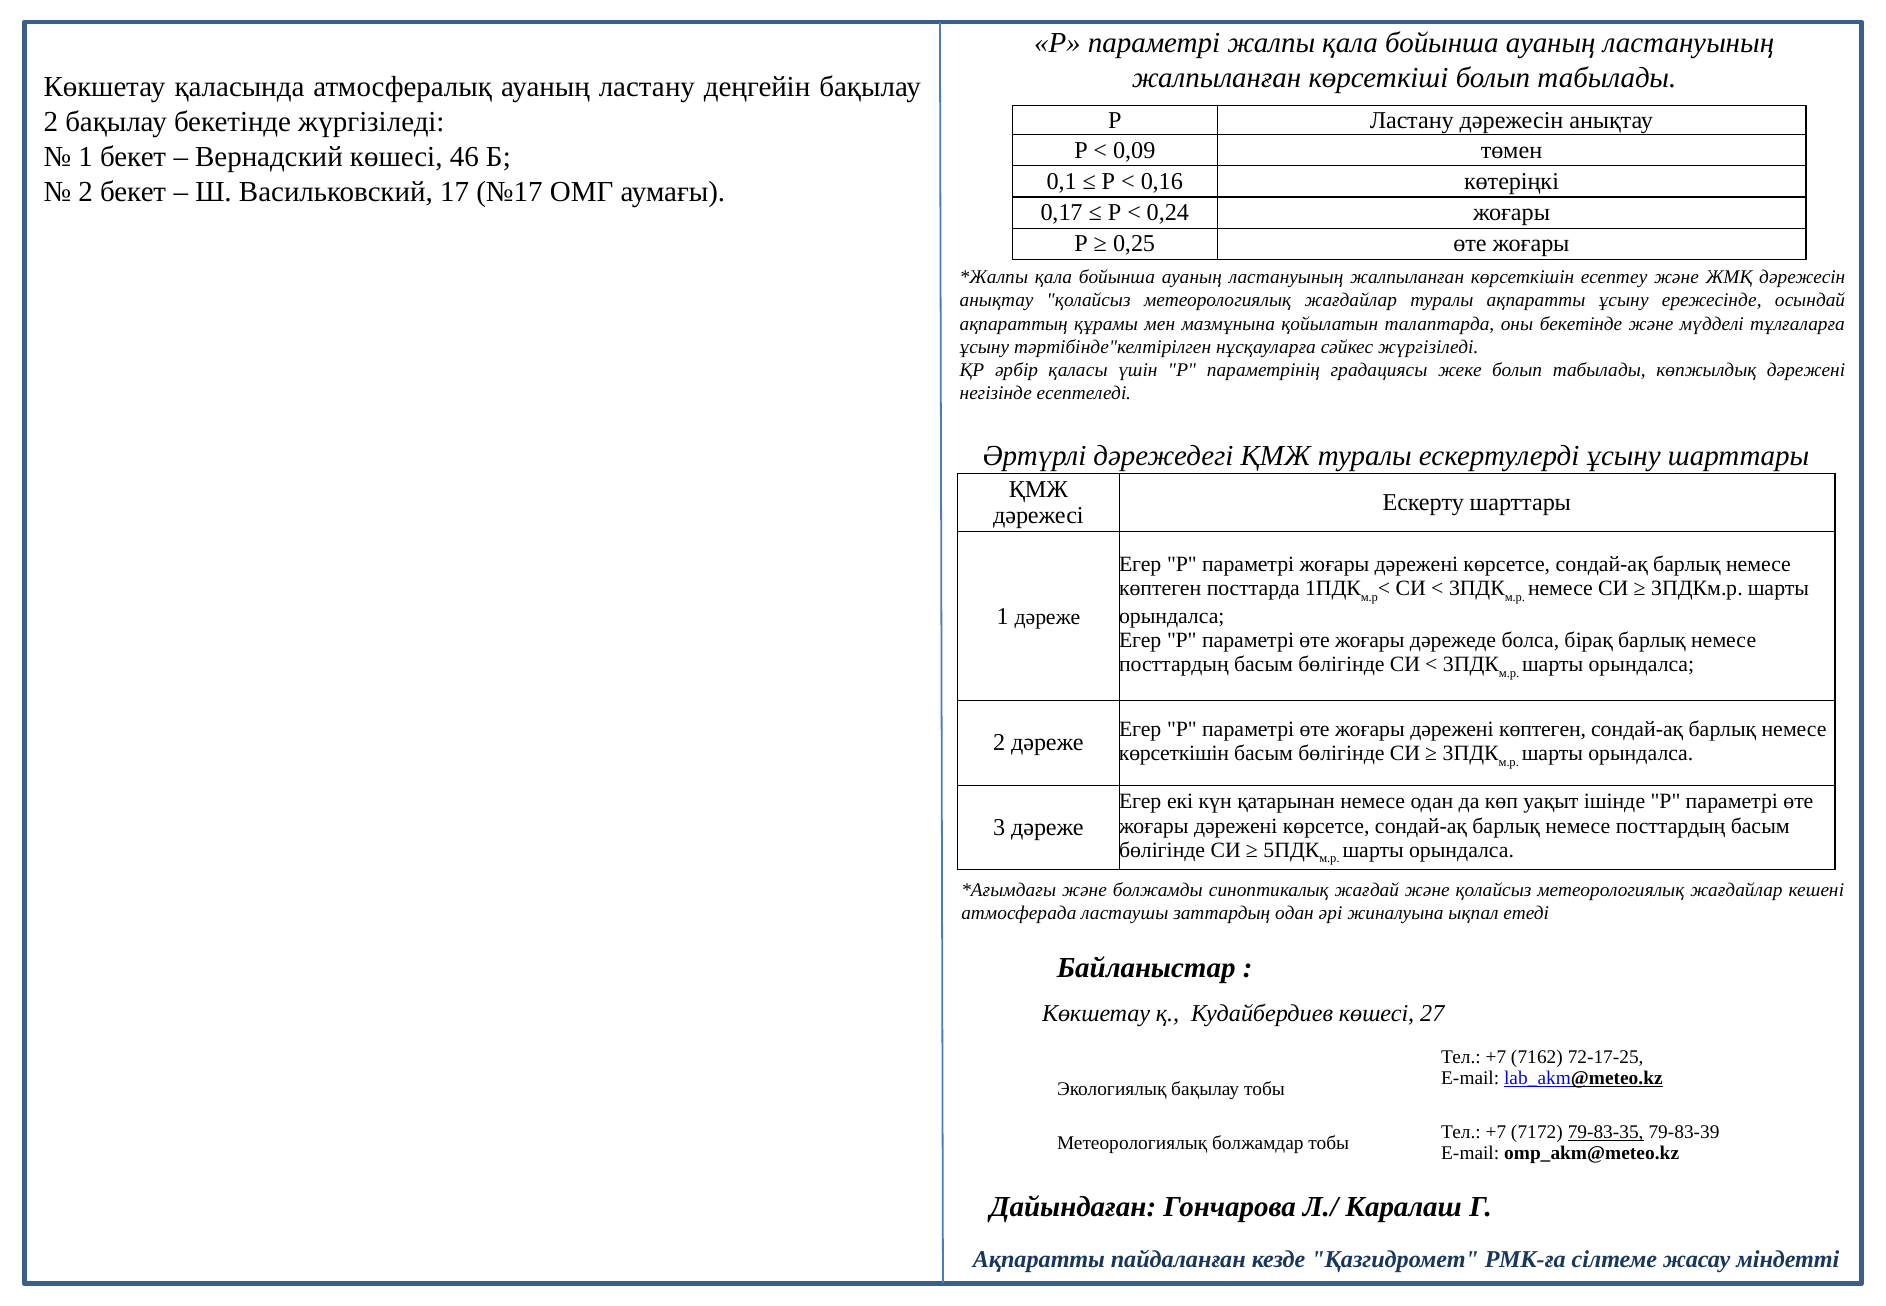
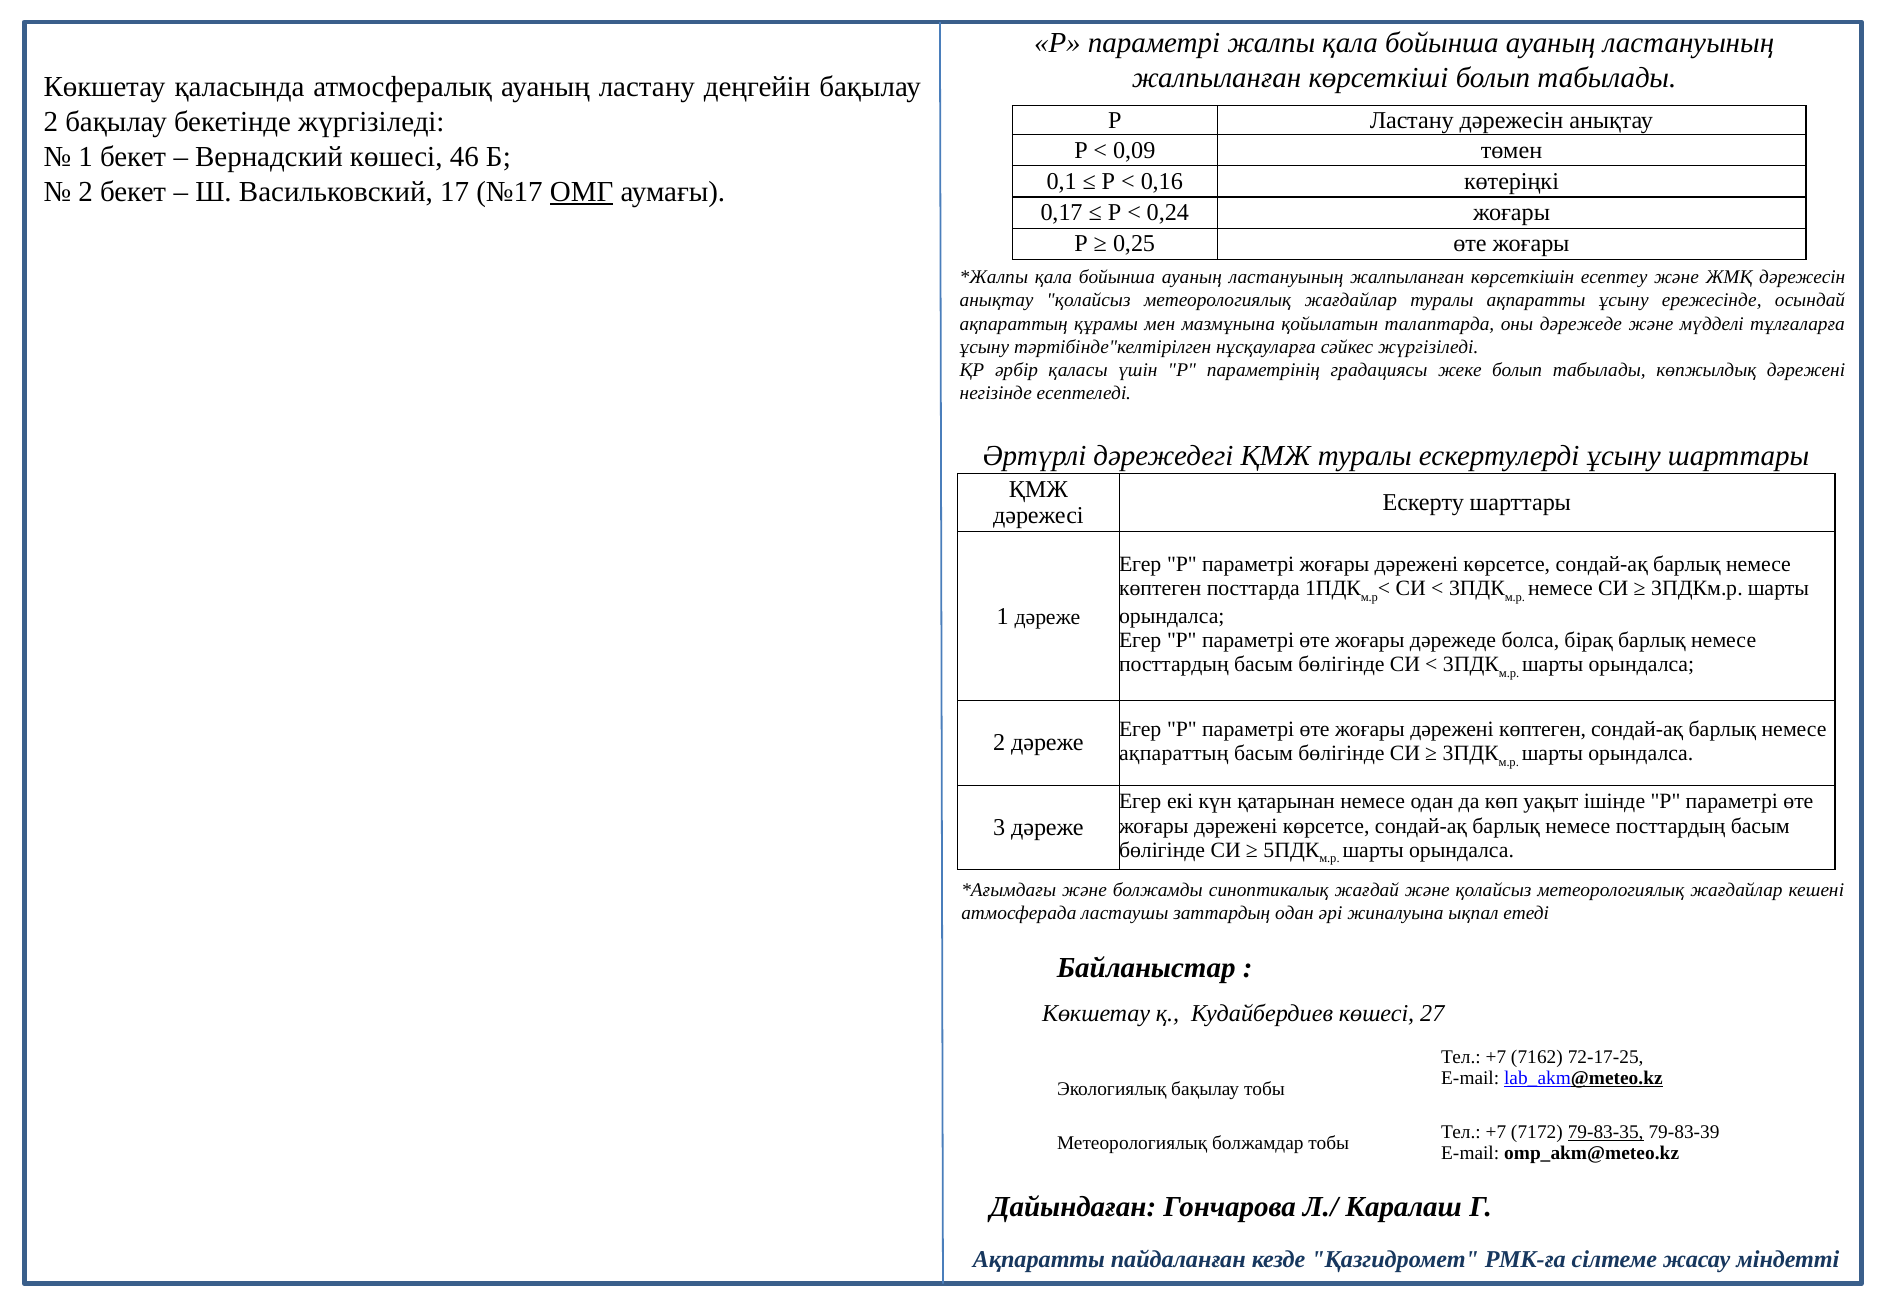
ОМГ underline: none -> present
оны бекетінде: бекетінде -> дәрежеде
көрсеткішін at (1174, 753): көрсеткішін -> ақпараттың
